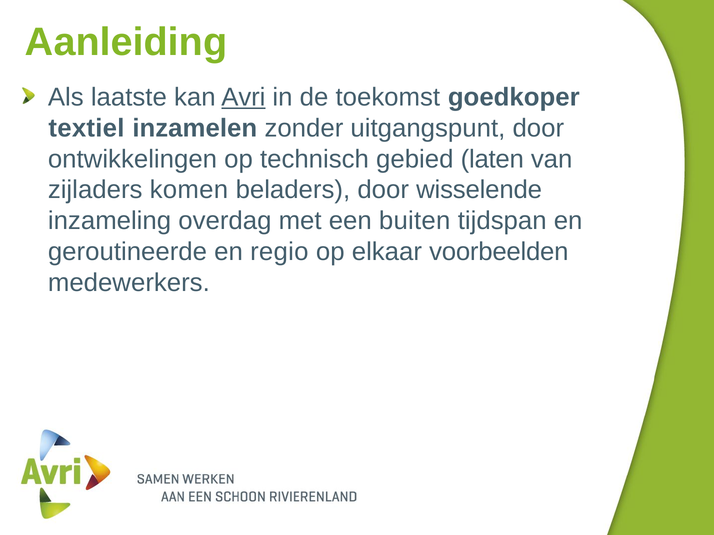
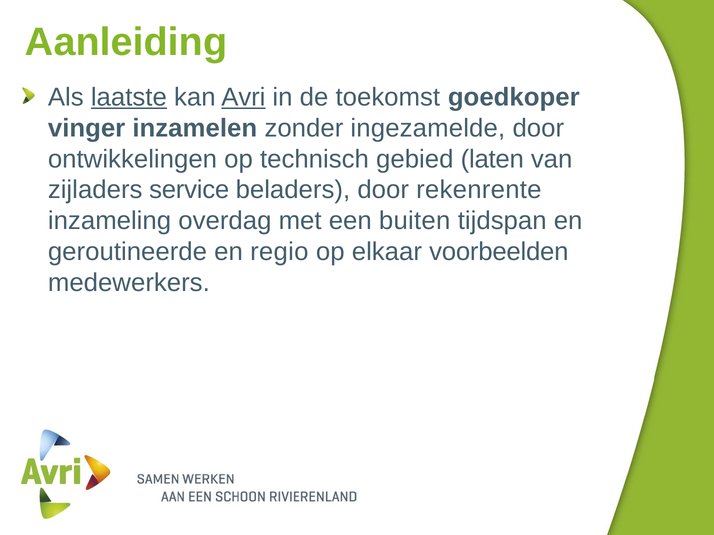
laatste underline: none -> present
textiel: textiel -> vinger
uitgangspunt: uitgangspunt -> ingezamelde
komen: komen -> service
wisselende: wisselende -> rekenrente
